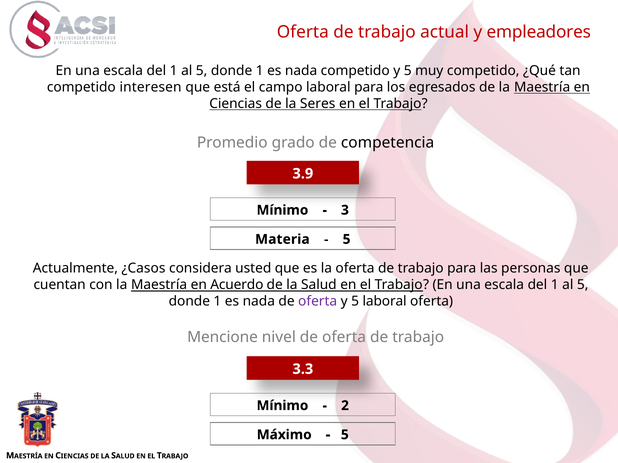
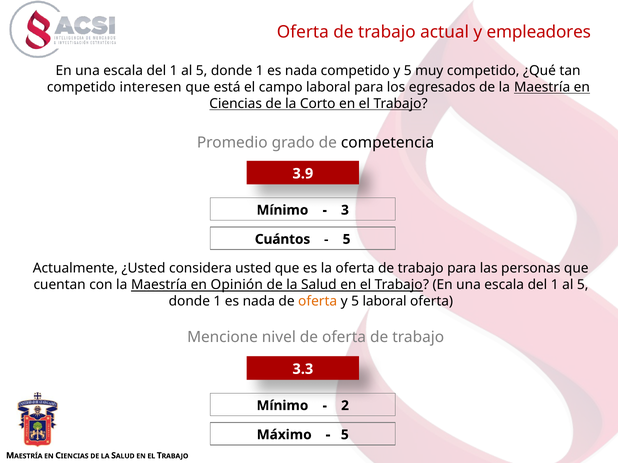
Seres: Seres -> Corto
Materia: Materia -> Cuántos
¿Casos: ¿Casos -> ¿Usted
Acuerdo: Acuerdo -> Opinión
oferta at (318, 302) colour: purple -> orange
